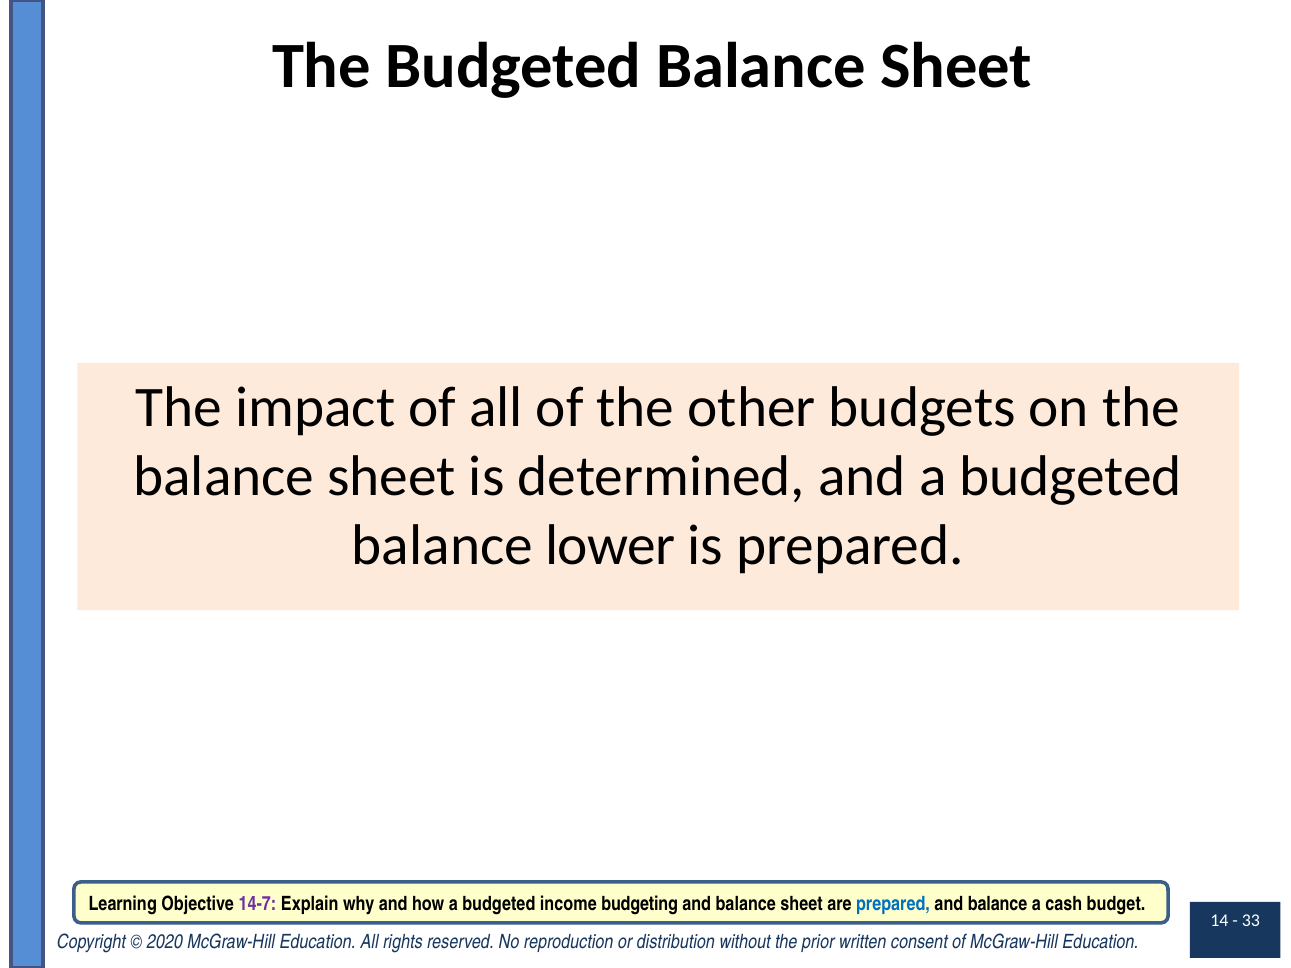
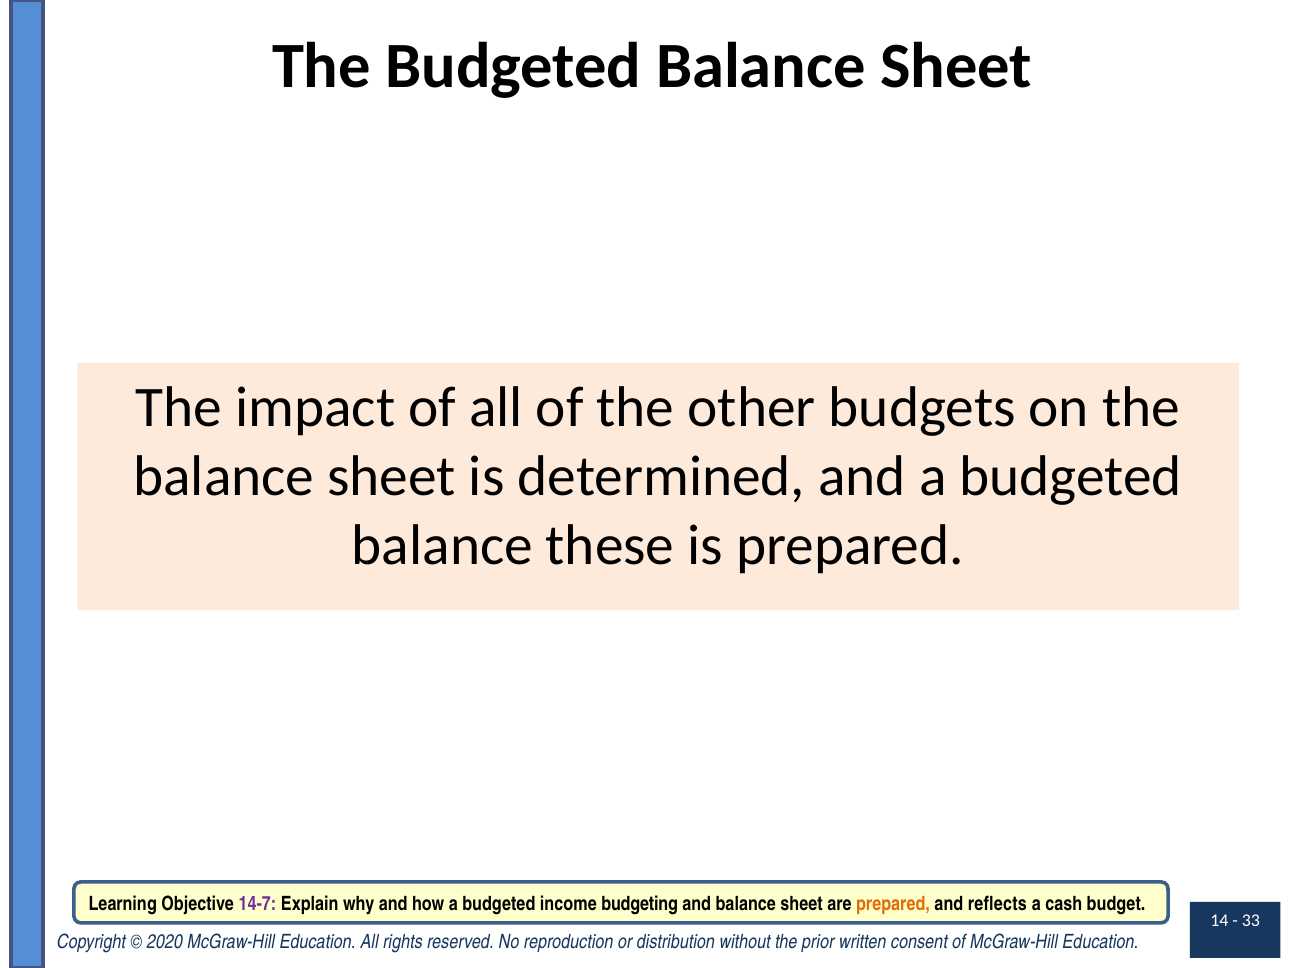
lower: lower -> these
prepared at (893, 904) colour: blue -> orange
balance at (998, 904): balance -> reflects
